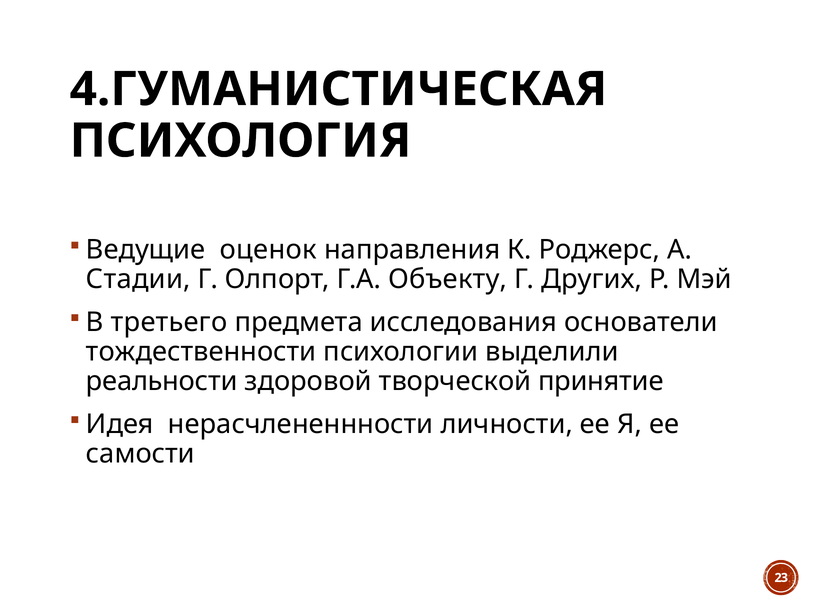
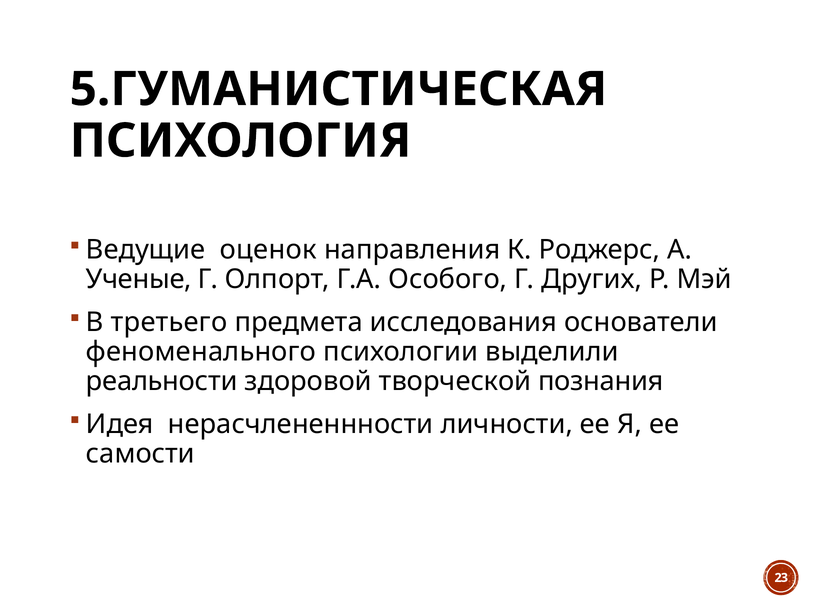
4.ГУМАНИСТИЧЕСКАЯ: 4.ГУМАНИСТИЧЕСКАЯ -> 5.ГУМАНИСТИЧЕСКАЯ
Стадии: Стадии -> Ученые
Объекту: Объекту -> Особого
тождественности: тождественности -> феноменального
принятие: принятие -> познания
